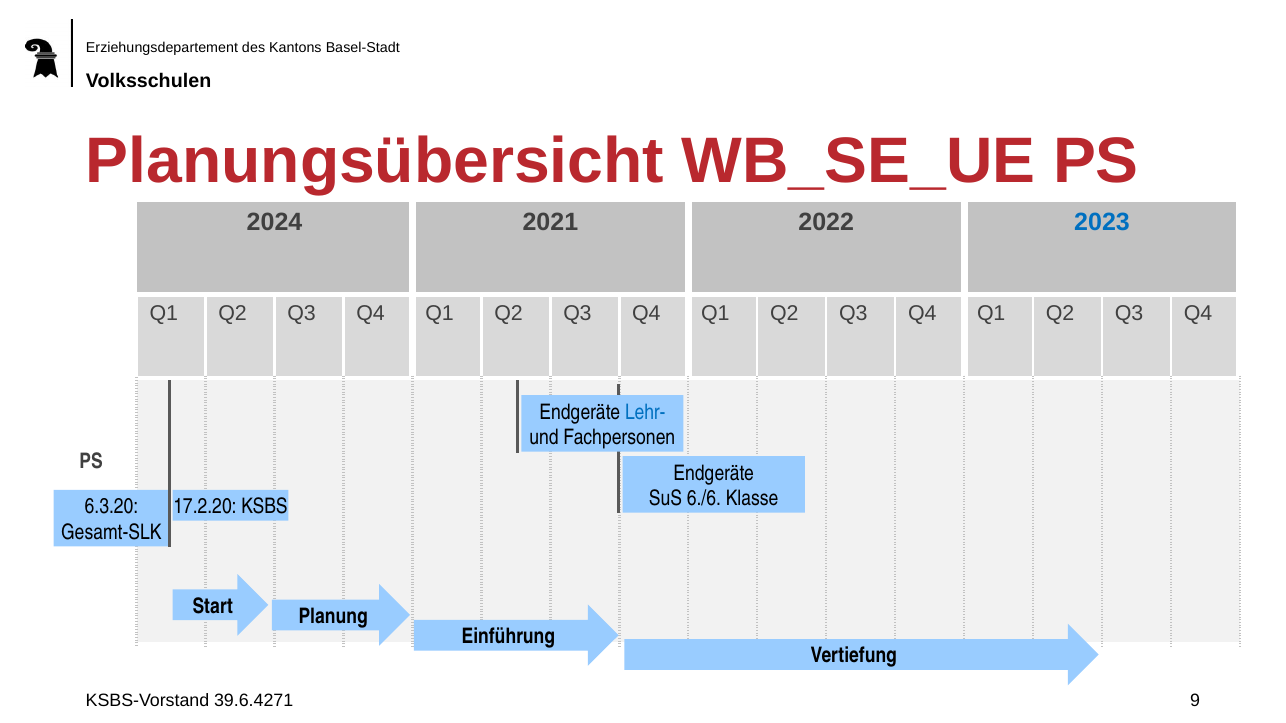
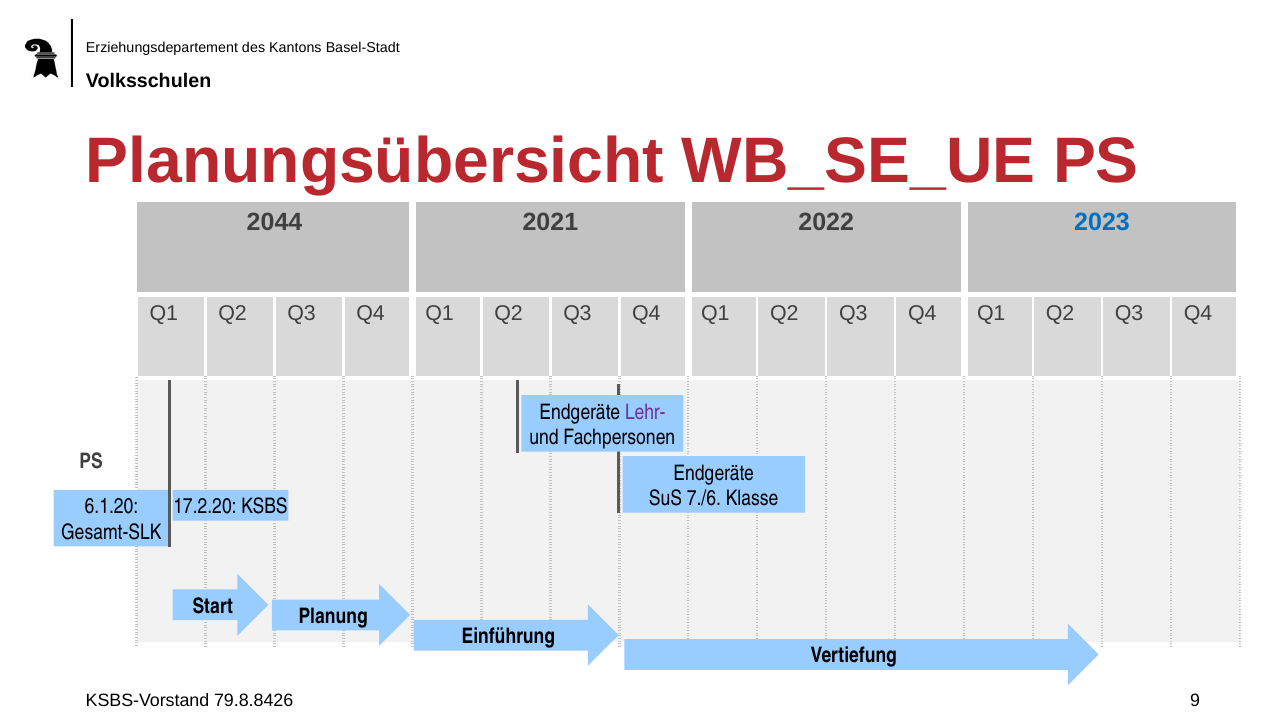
2024: 2024 -> 2044
Lehr- colour: blue -> purple
6./6: 6./6 -> 7./6
6.3.20: 6.3.20 -> 6.1.20
39.6.4271: 39.6.4271 -> 79.8.8426
